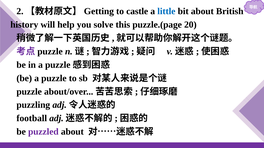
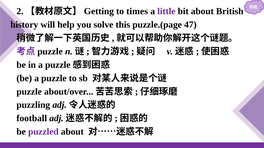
castle: castle -> times
little colour: blue -> purple
20: 20 -> 47
